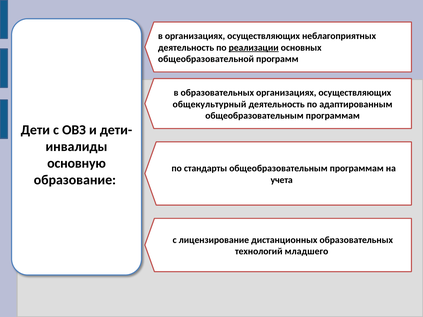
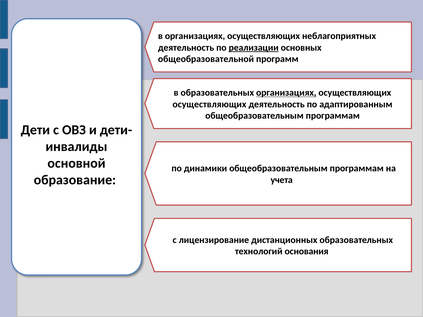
организациях at (286, 93) underline: none -> present
общекультурный at (209, 104): общекультурный -> осуществляющих
основную: основную -> основной
стандарты: стандарты -> динамики
младшего: младшего -> основания
